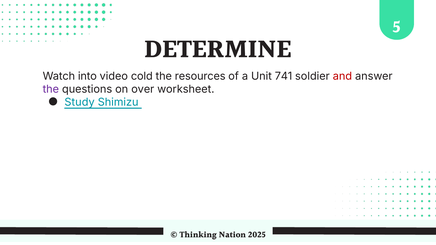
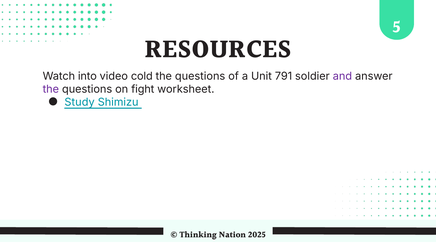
DETERMINE: DETERMINE -> RESOURCES
resources at (200, 76): resources -> questions
741: 741 -> 791
and colour: red -> purple
over: over -> fight
